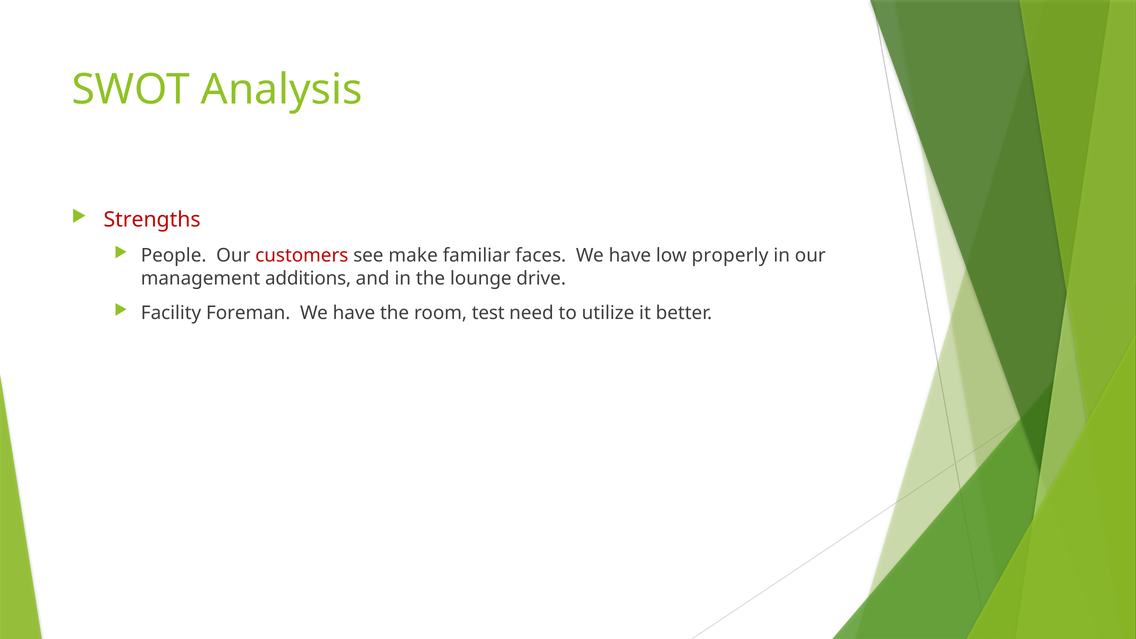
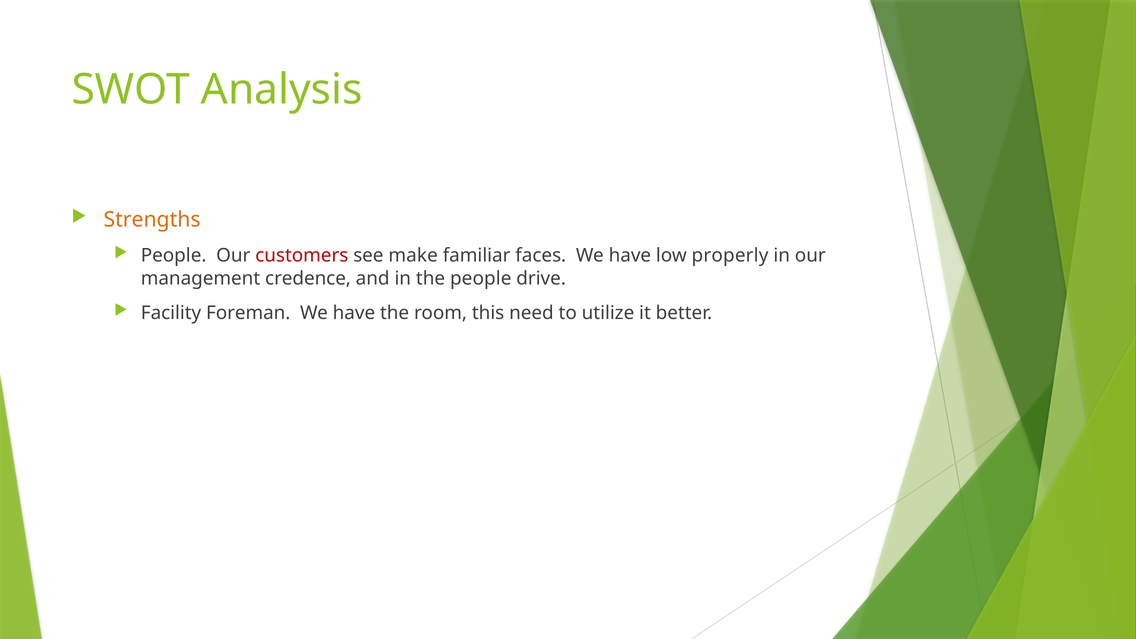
Strengths colour: red -> orange
additions: additions -> credence
the lounge: lounge -> people
test: test -> this
